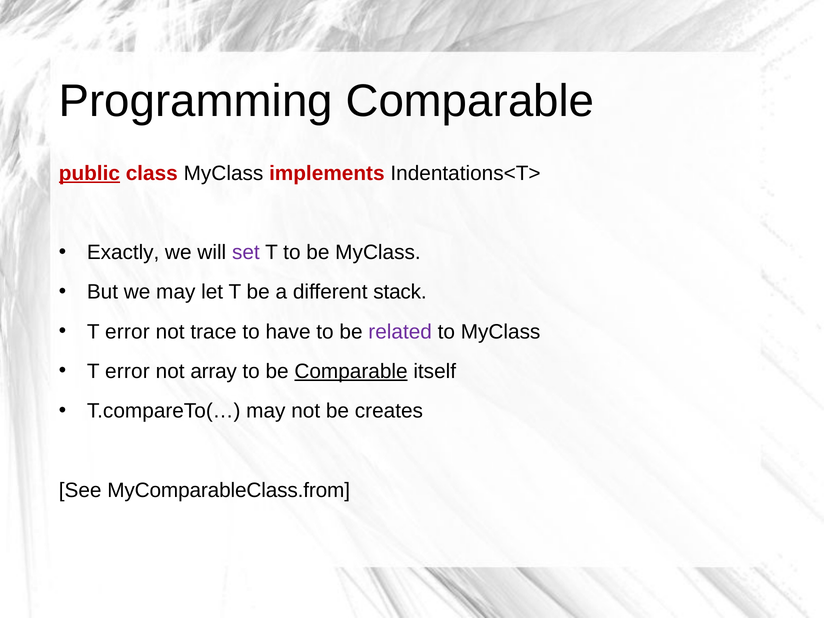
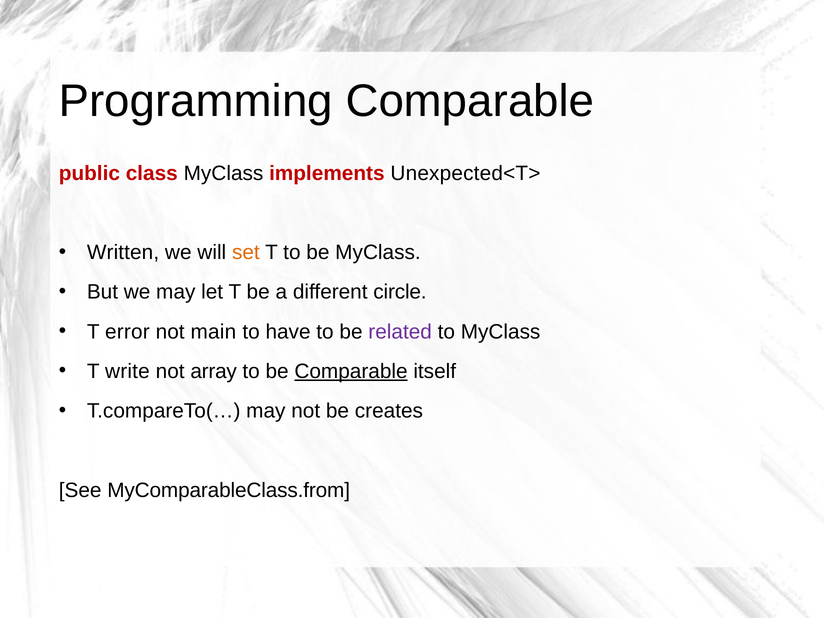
public underline: present -> none
Indentations<T>: Indentations<T> -> Unexpected<T>
Exactly: Exactly -> Written
set colour: purple -> orange
stack: stack -> circle
trace: trace -> main
error at (127, 371): error -> write
